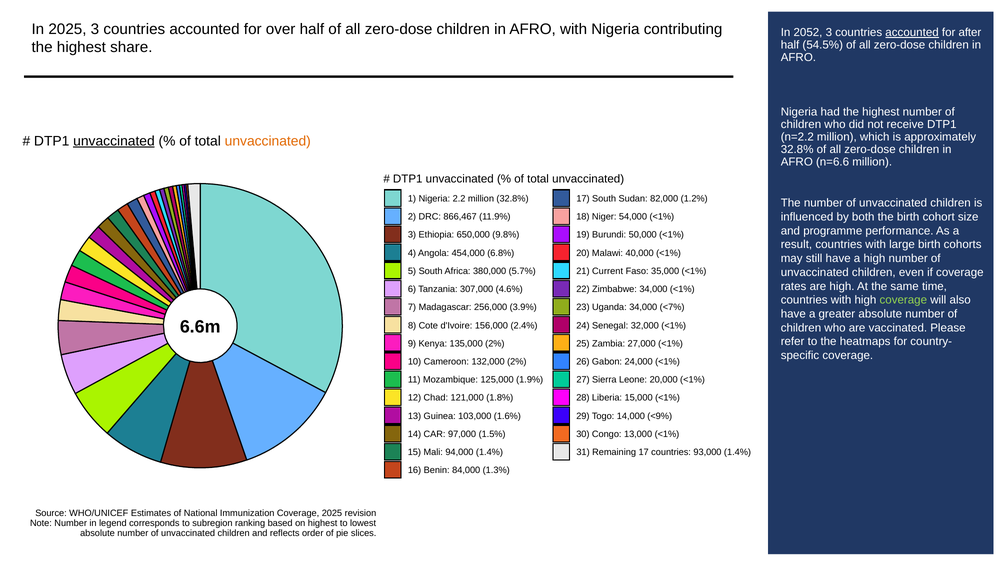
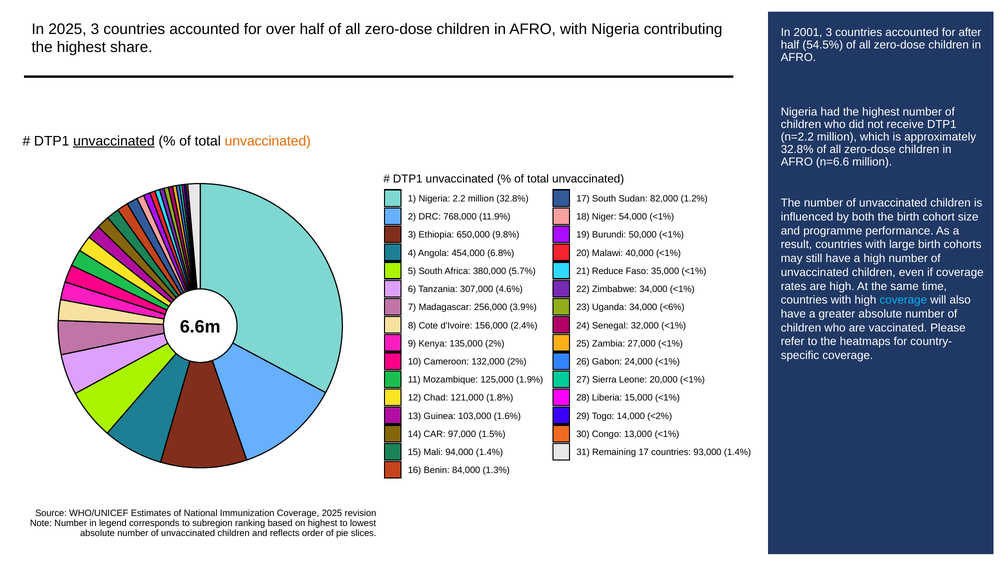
2052: 2052 -> 2001
accounted at (912, 33) underline: present -> none
866,467: 866,467 -> 768,000
Current: Current -> Reduce
coverage at (903, 300) colour: light green -> light blue
<7%: <7% -> <6%
<9%: <9% -> <2%
